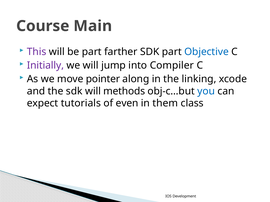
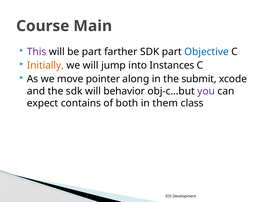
Initially colour: purple -> orange
Compiler: Compiler -> Instances
linking: linking -> submit
methods: methods -> behavior
you colour: blue -> purple
tutorials: tutorials -> contains
even: even -> both
